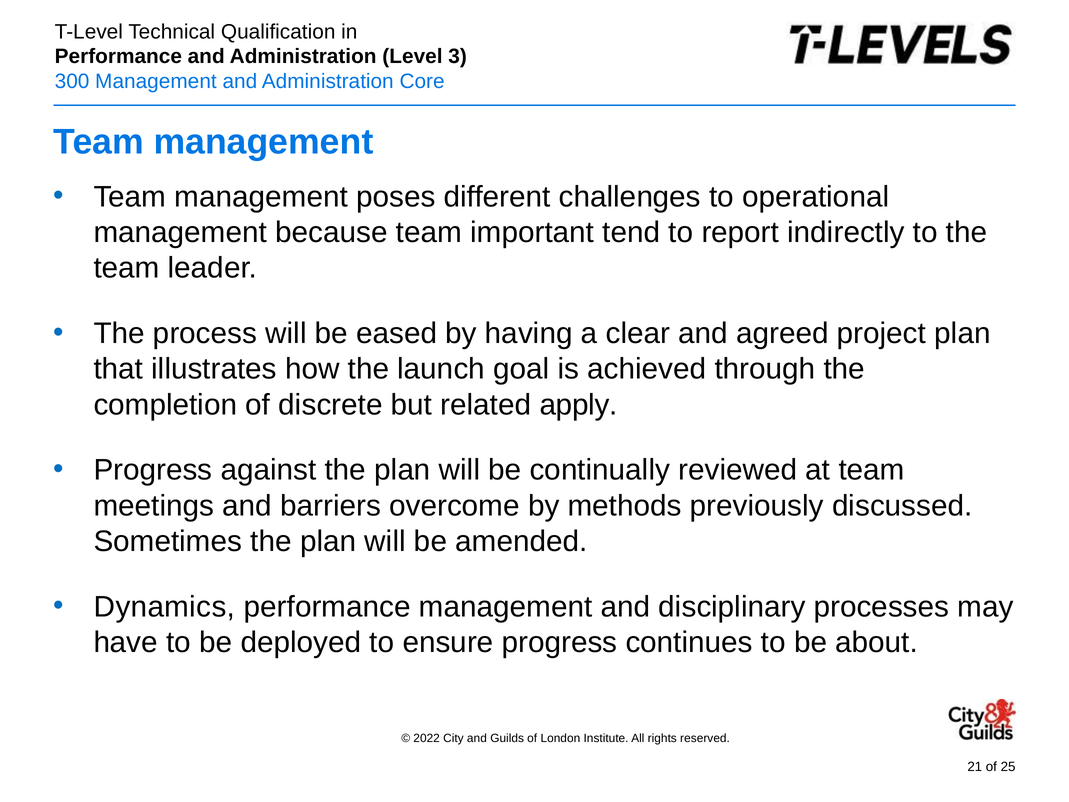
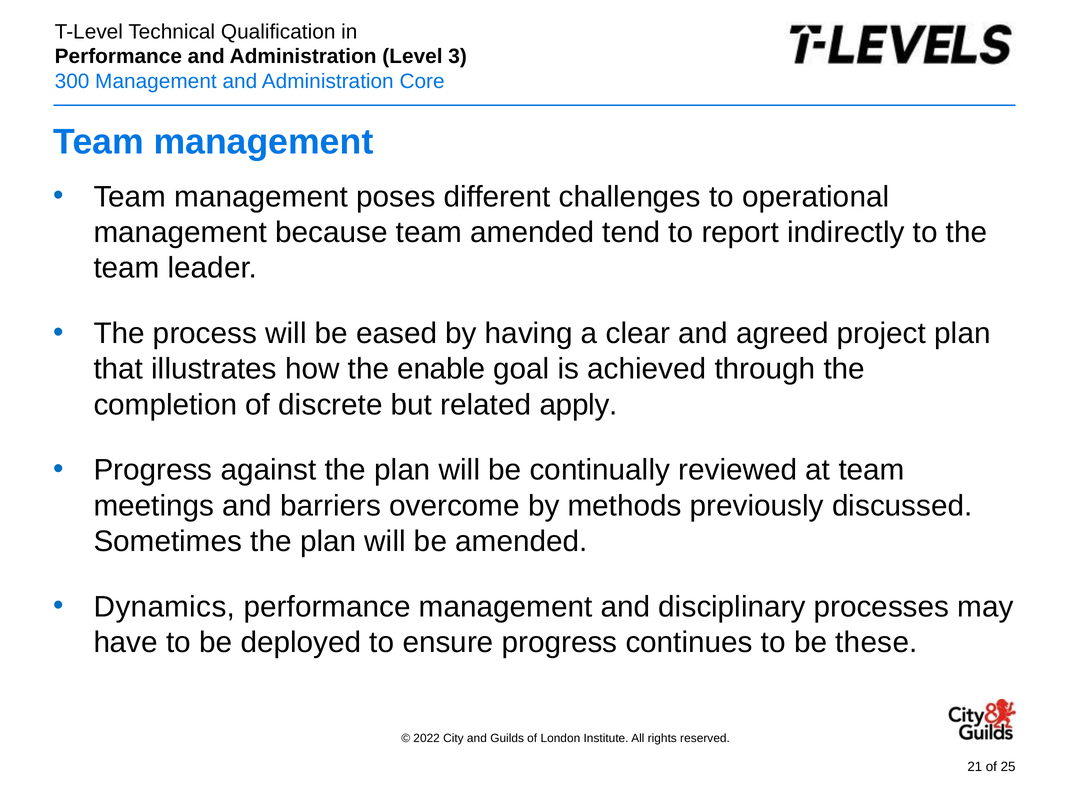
team important: important -> amended
launch: launch -> enable
about: about -> these
